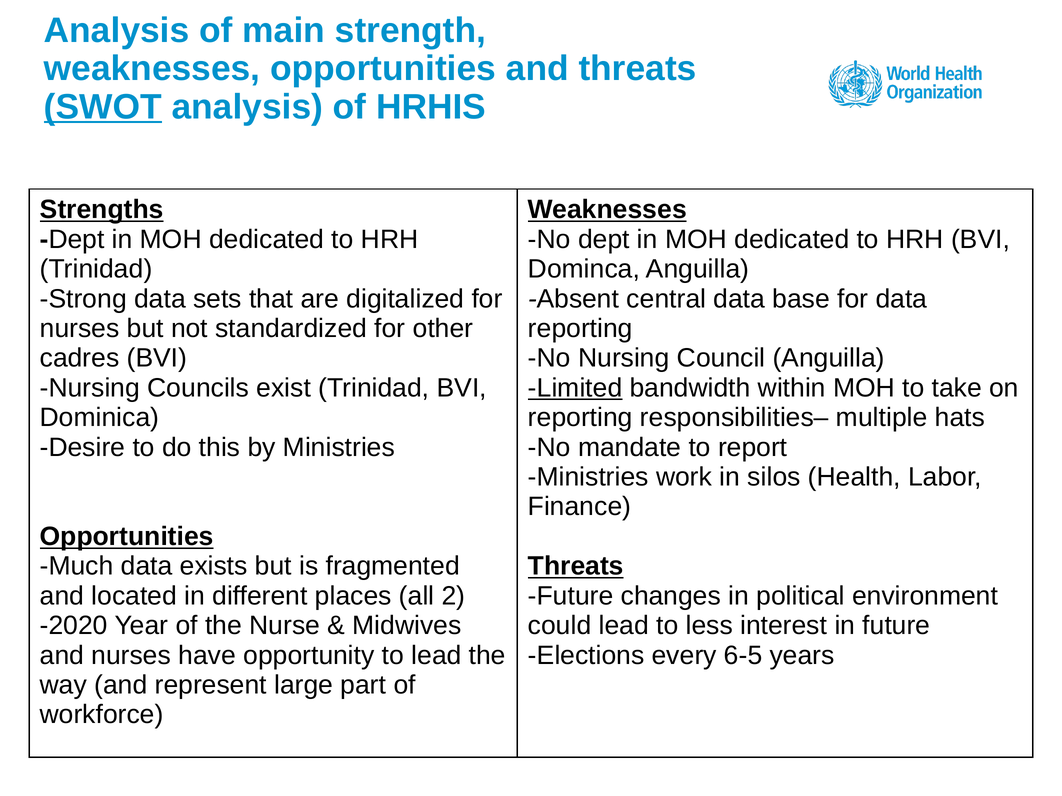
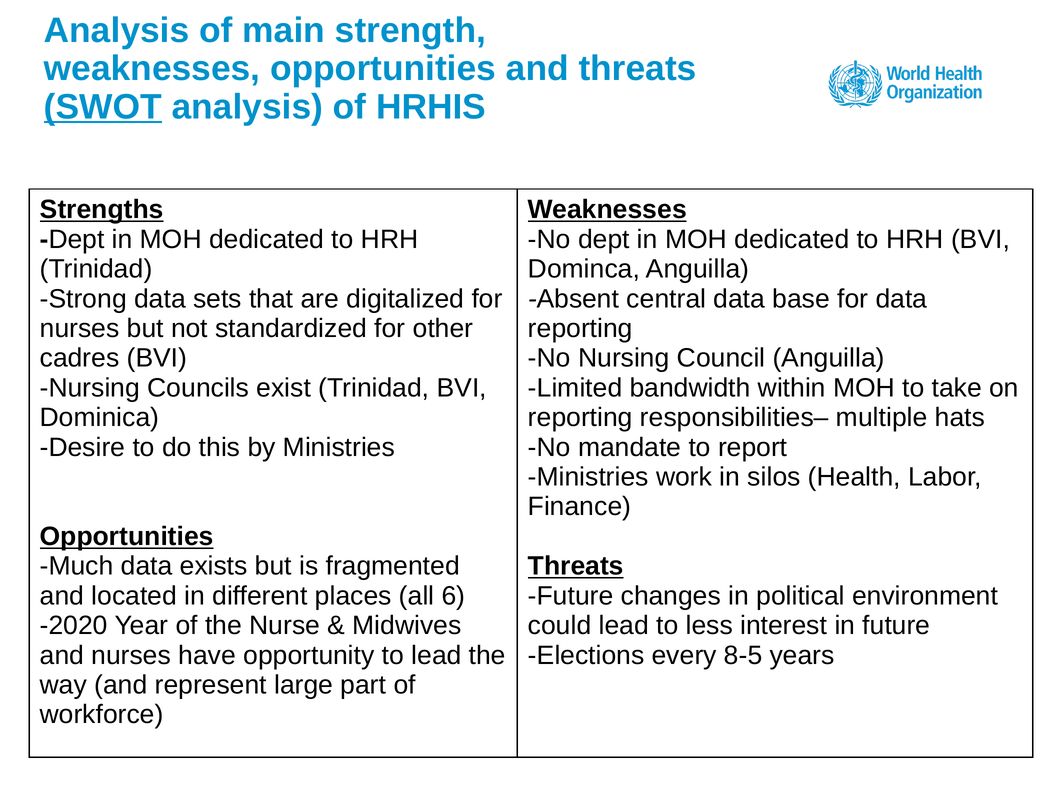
Limited underline: present -> none
2: 2 -> 6
6-5: 6-5 -> 8-5
